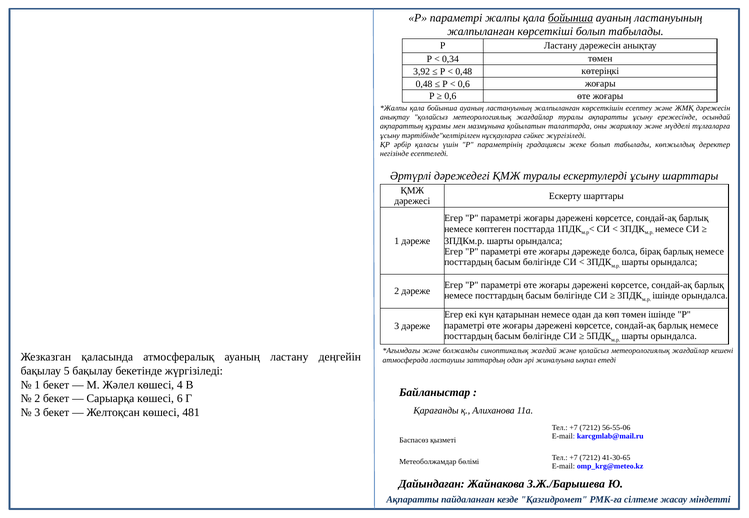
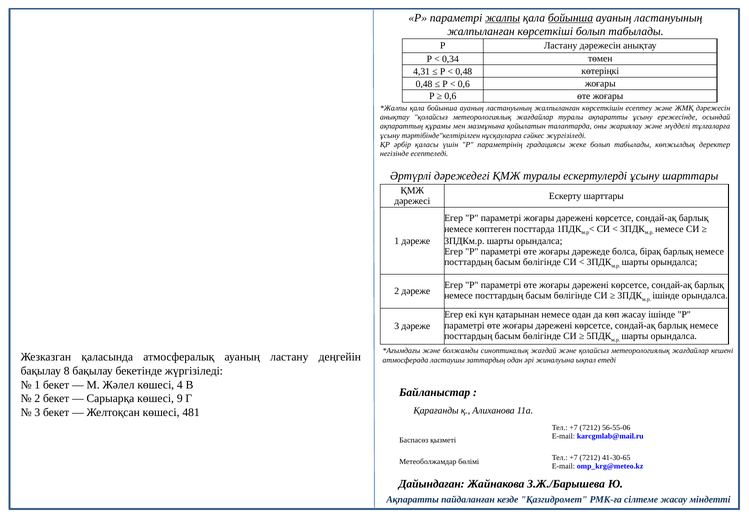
жалпы underline: none -> present
3,92: 3,92 -> 4,31
көп төмен: төмен -> жасау
5: 5 -> 8
6: 6 -> 9
